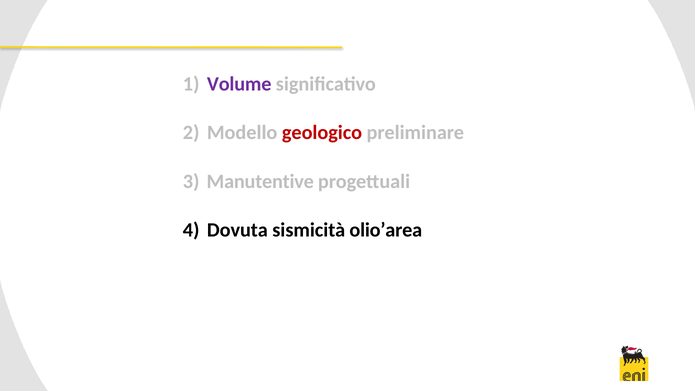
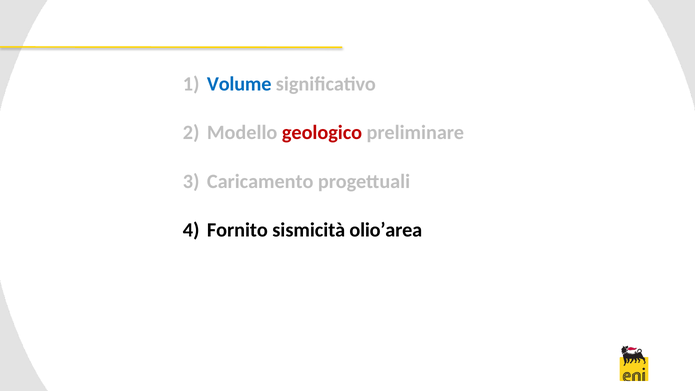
Volume colour: purple -> blue
Manutentive: Manutentive -> Caricamento
Dovuta: Dovuta -> Fornito
